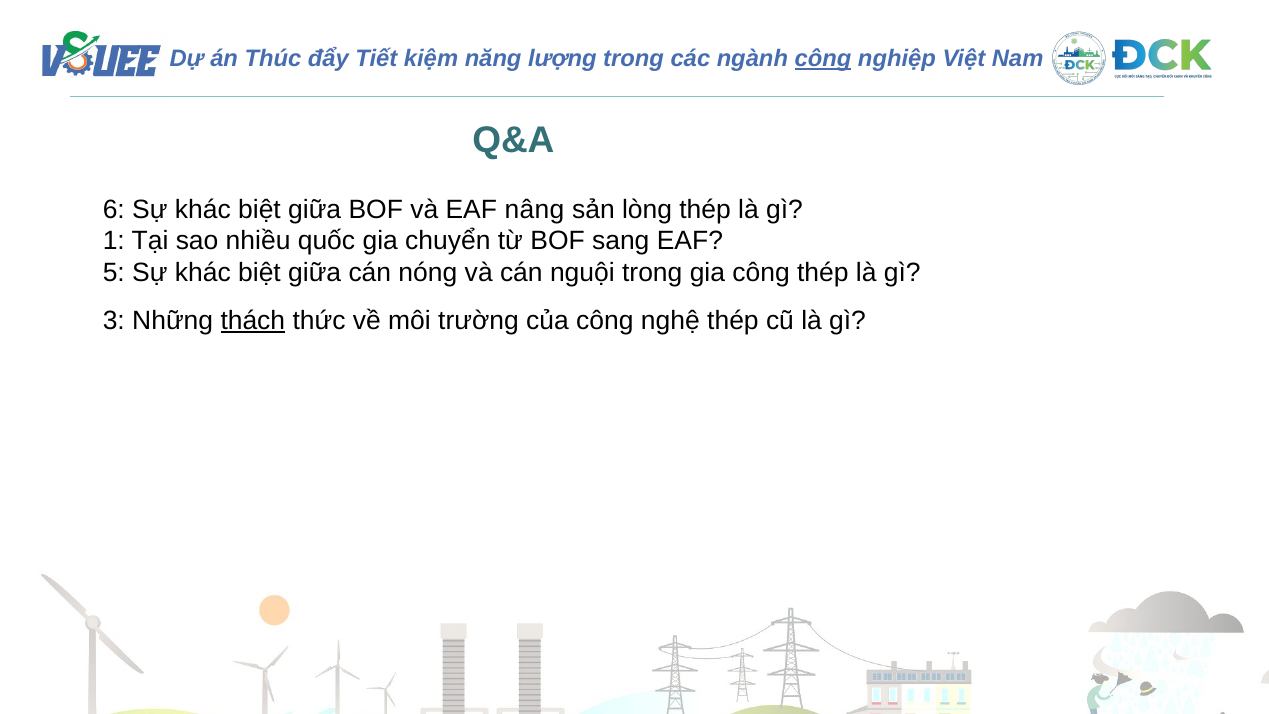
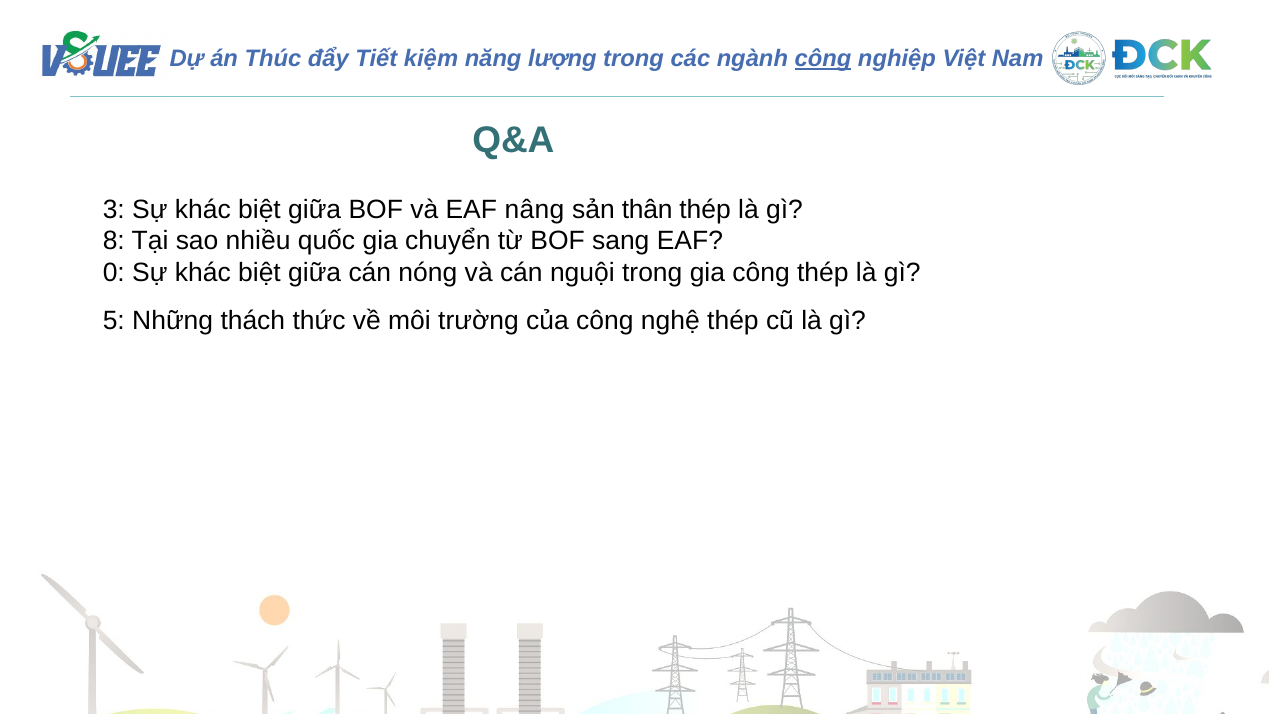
6: 6 -> 3
lòng: lòng -> thân
1: 1 -> 8
5: 5 -> 0
3: 3 -> 5
thách underline: present -> none
